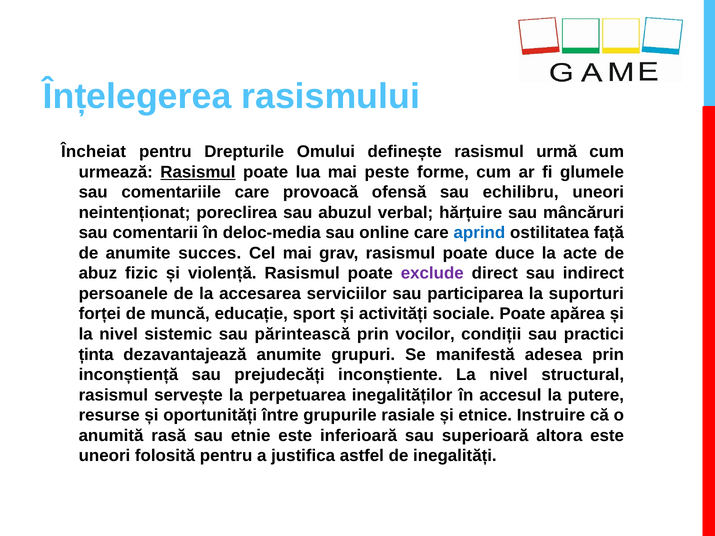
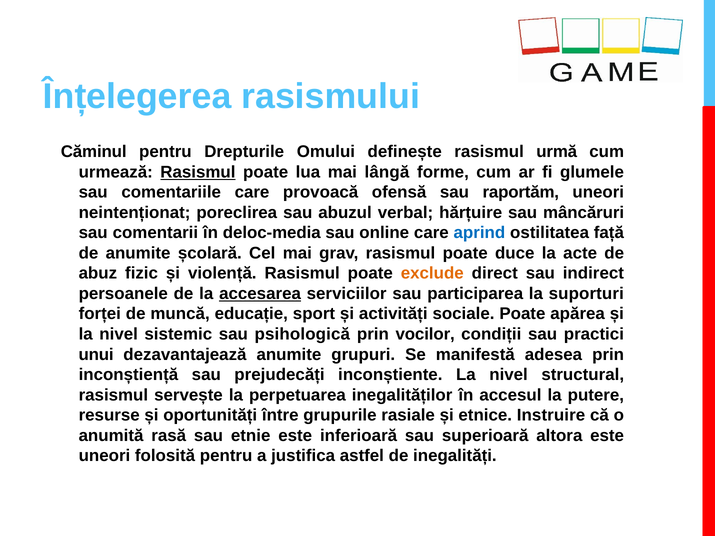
Încheiat: Încheiat -> Căminul
peste: peste -> lângă
echilibru: echilibru -> raportăm
succes: succes -> școlară
exclude colour: purple -> orange
accesarea underline: none -> present
părintească: părintească -> psihologică
ținta: ținta -> unui
